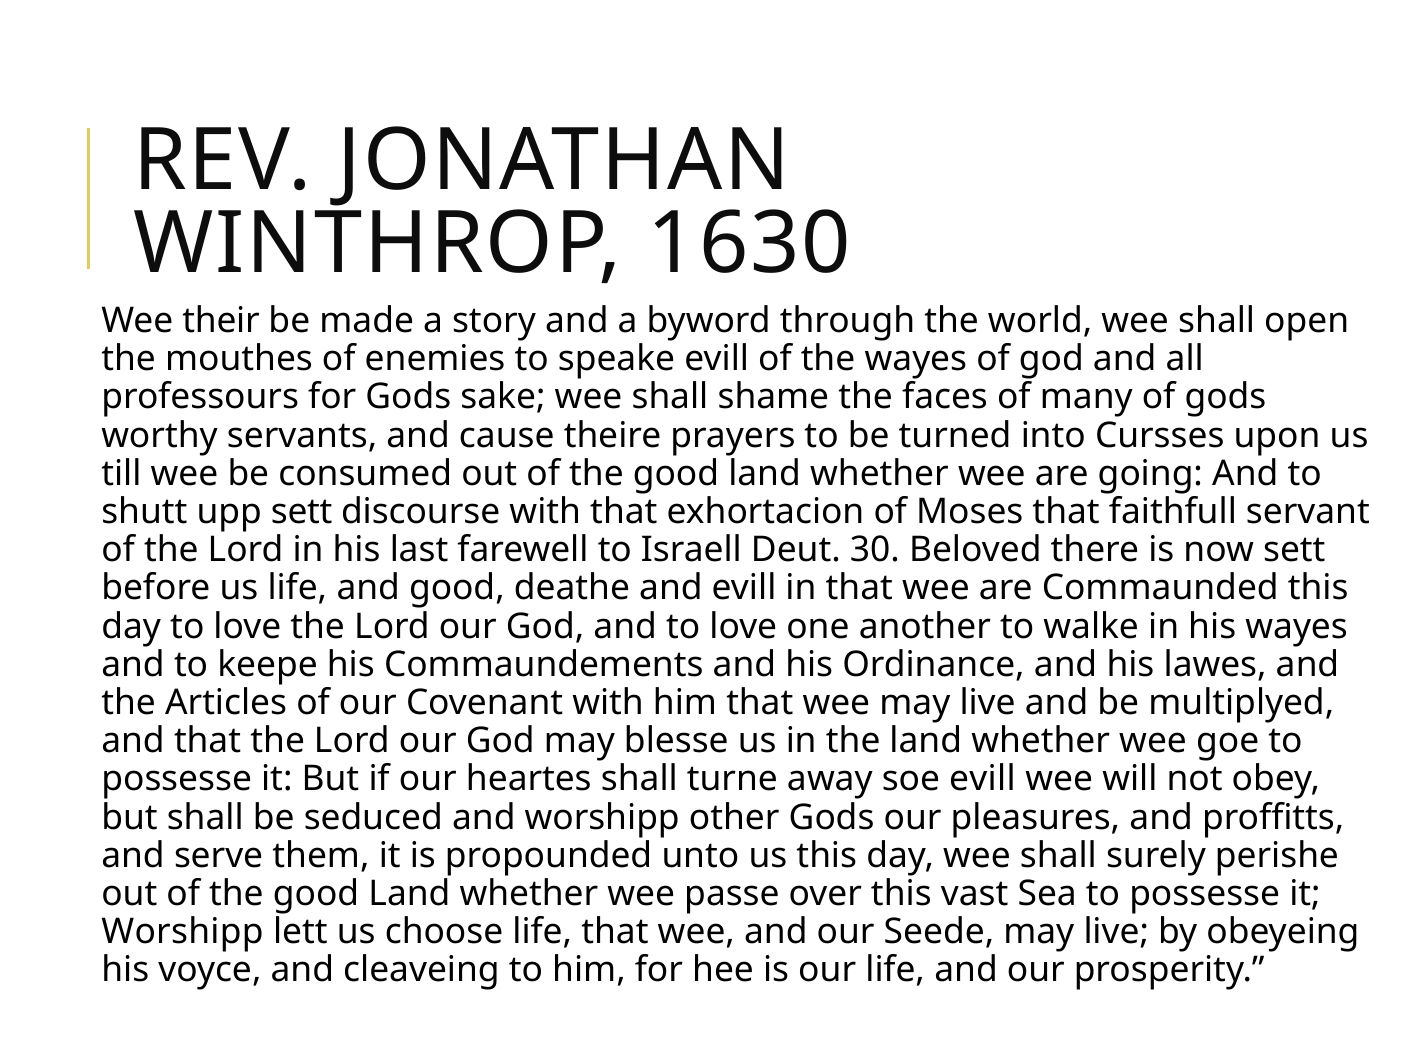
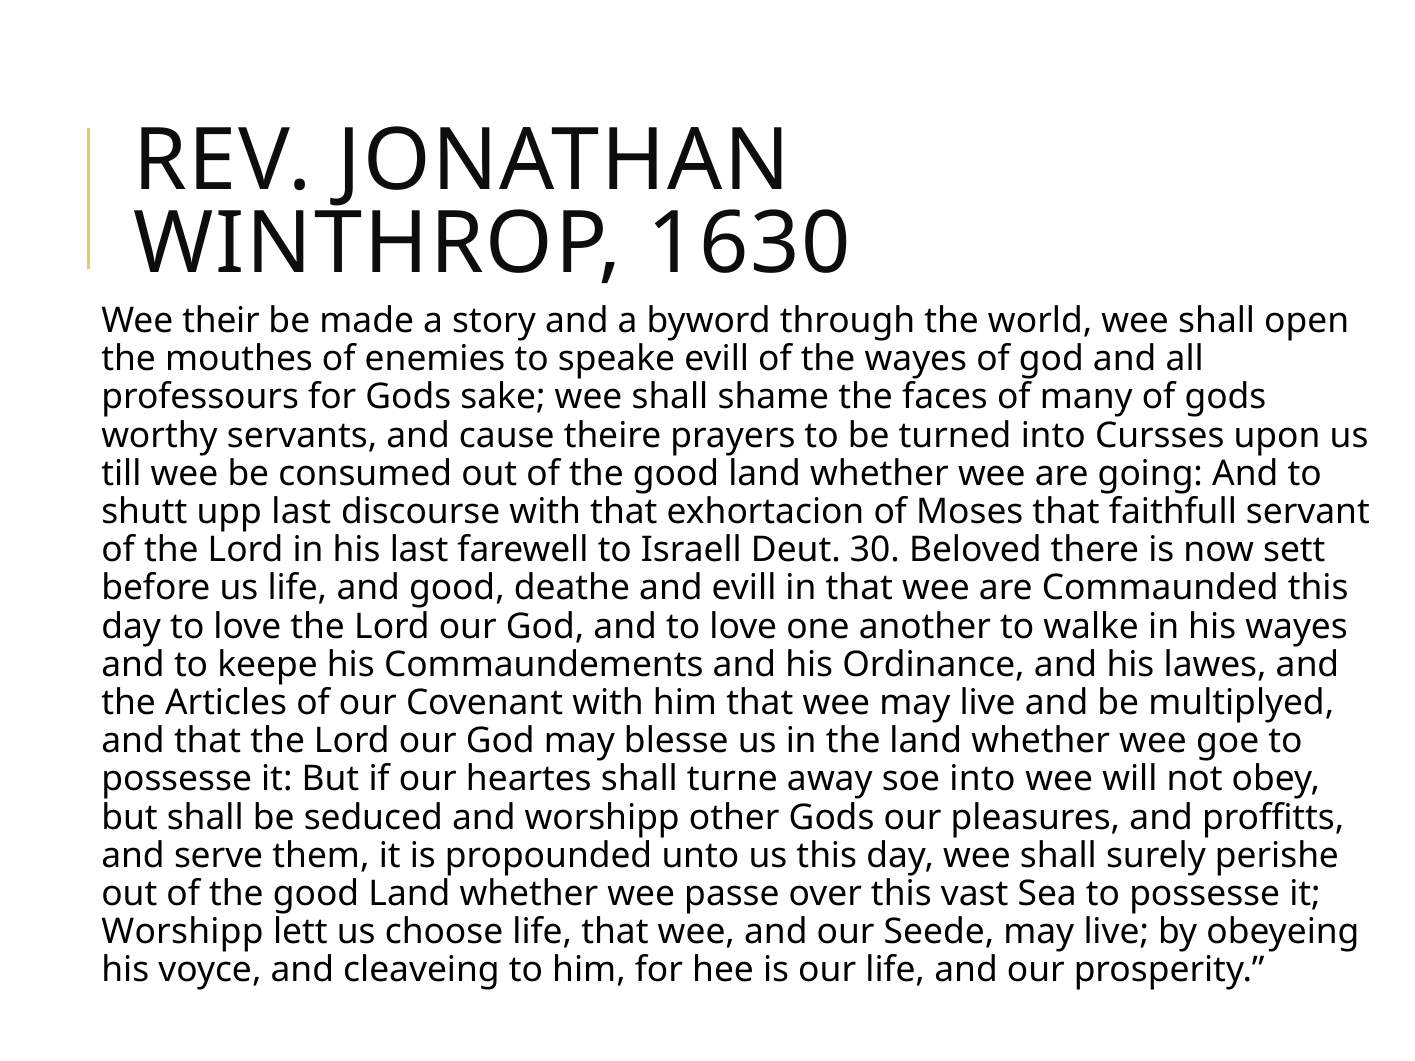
upp sett: sett -> last
soe evill: evill -> into
